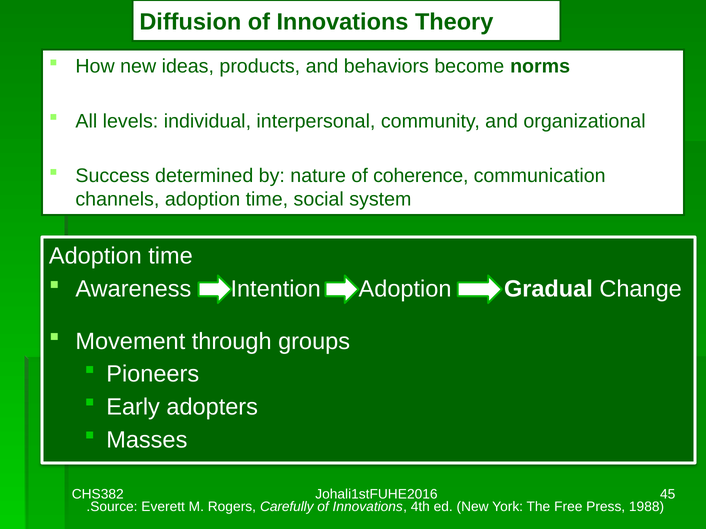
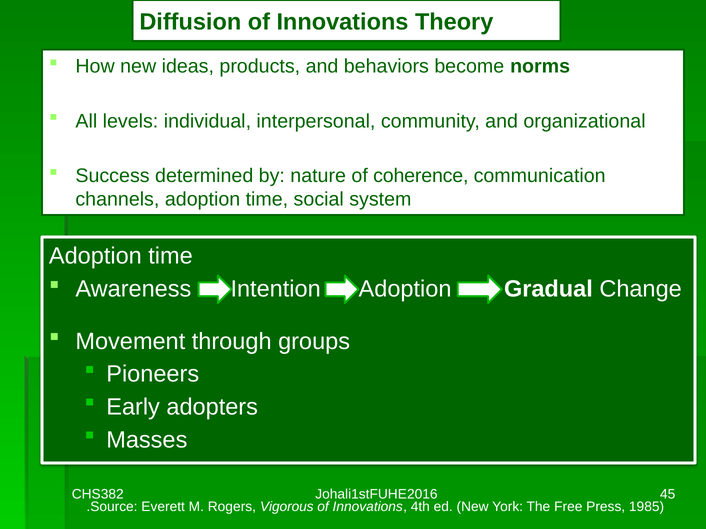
Carefully: Carefully -> Vigorous
1988: 1988 -> 1985
